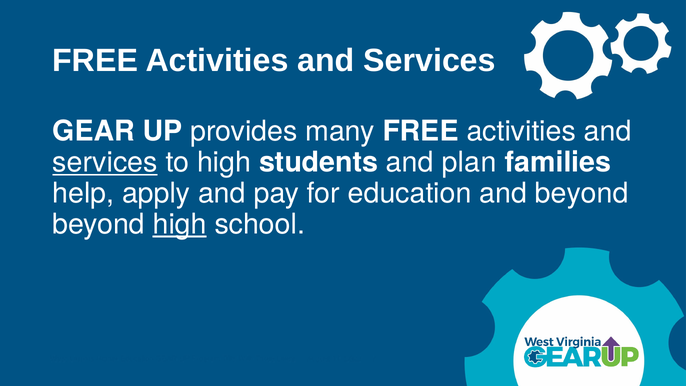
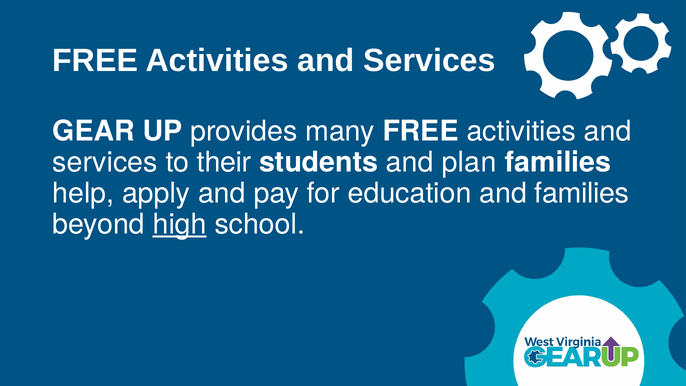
services at (105, 162) underline: present -> none
to high: high -> their
and beyond: beyond -> families
